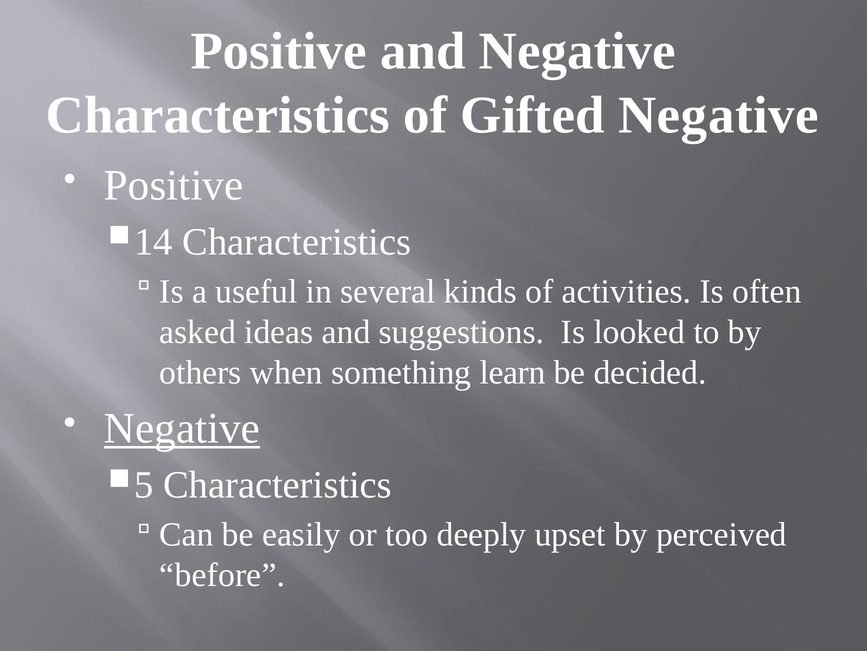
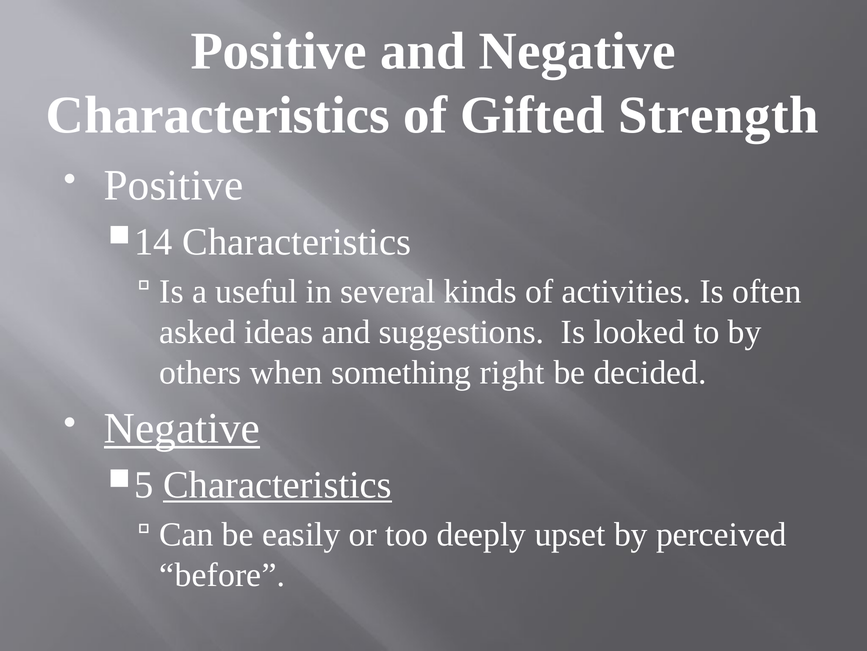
Gifted Negative: Negative -> Strength
learn: learn -> right
Characteristics at (278, 484) underline: none -> present
